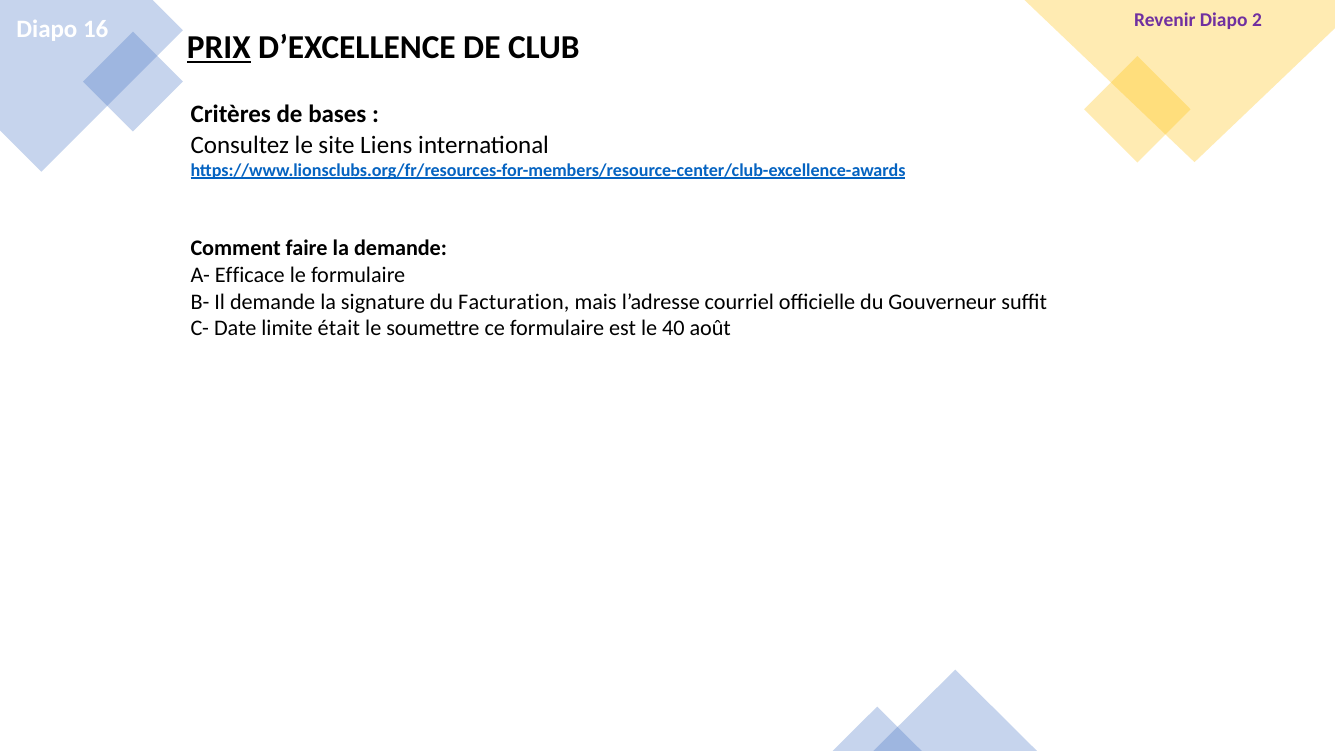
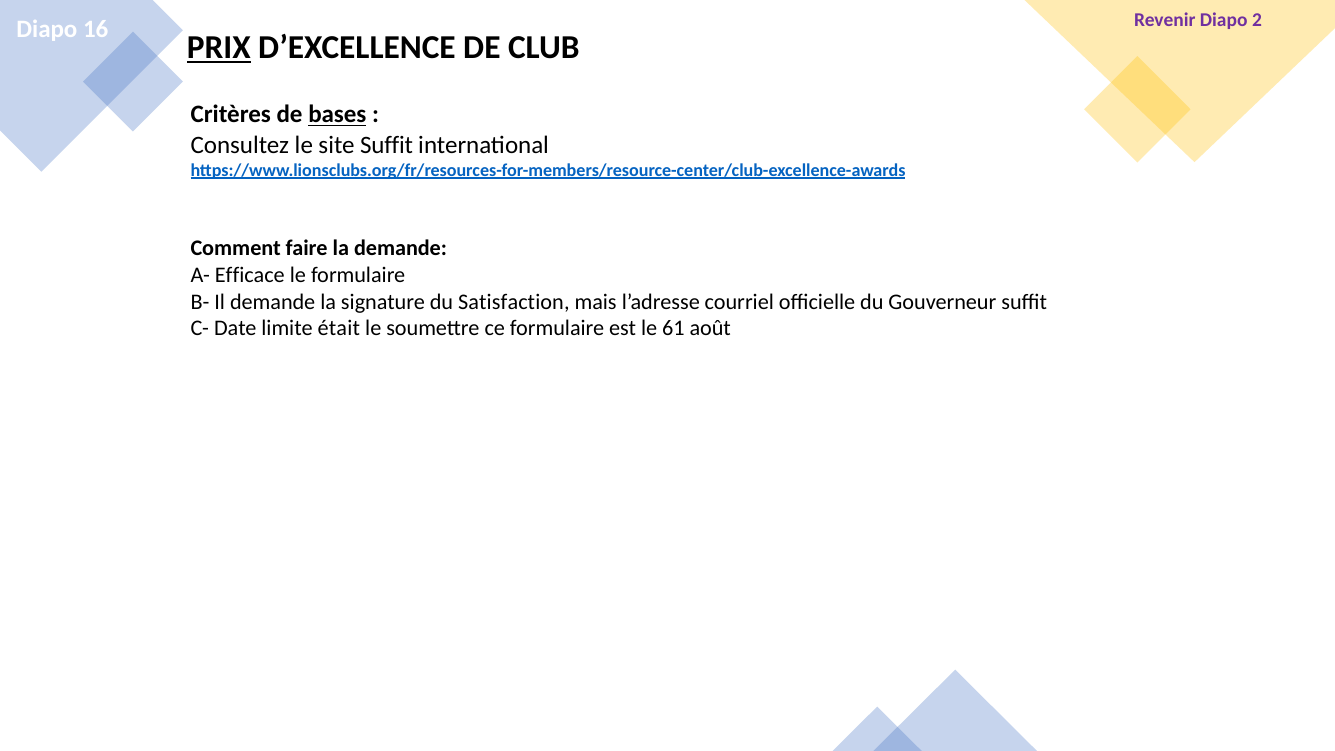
bases underline: none -> present
site Liens: Liens -> Suffit
Facturation: Facturation -> Satisfaction
40: 40 -> 61
